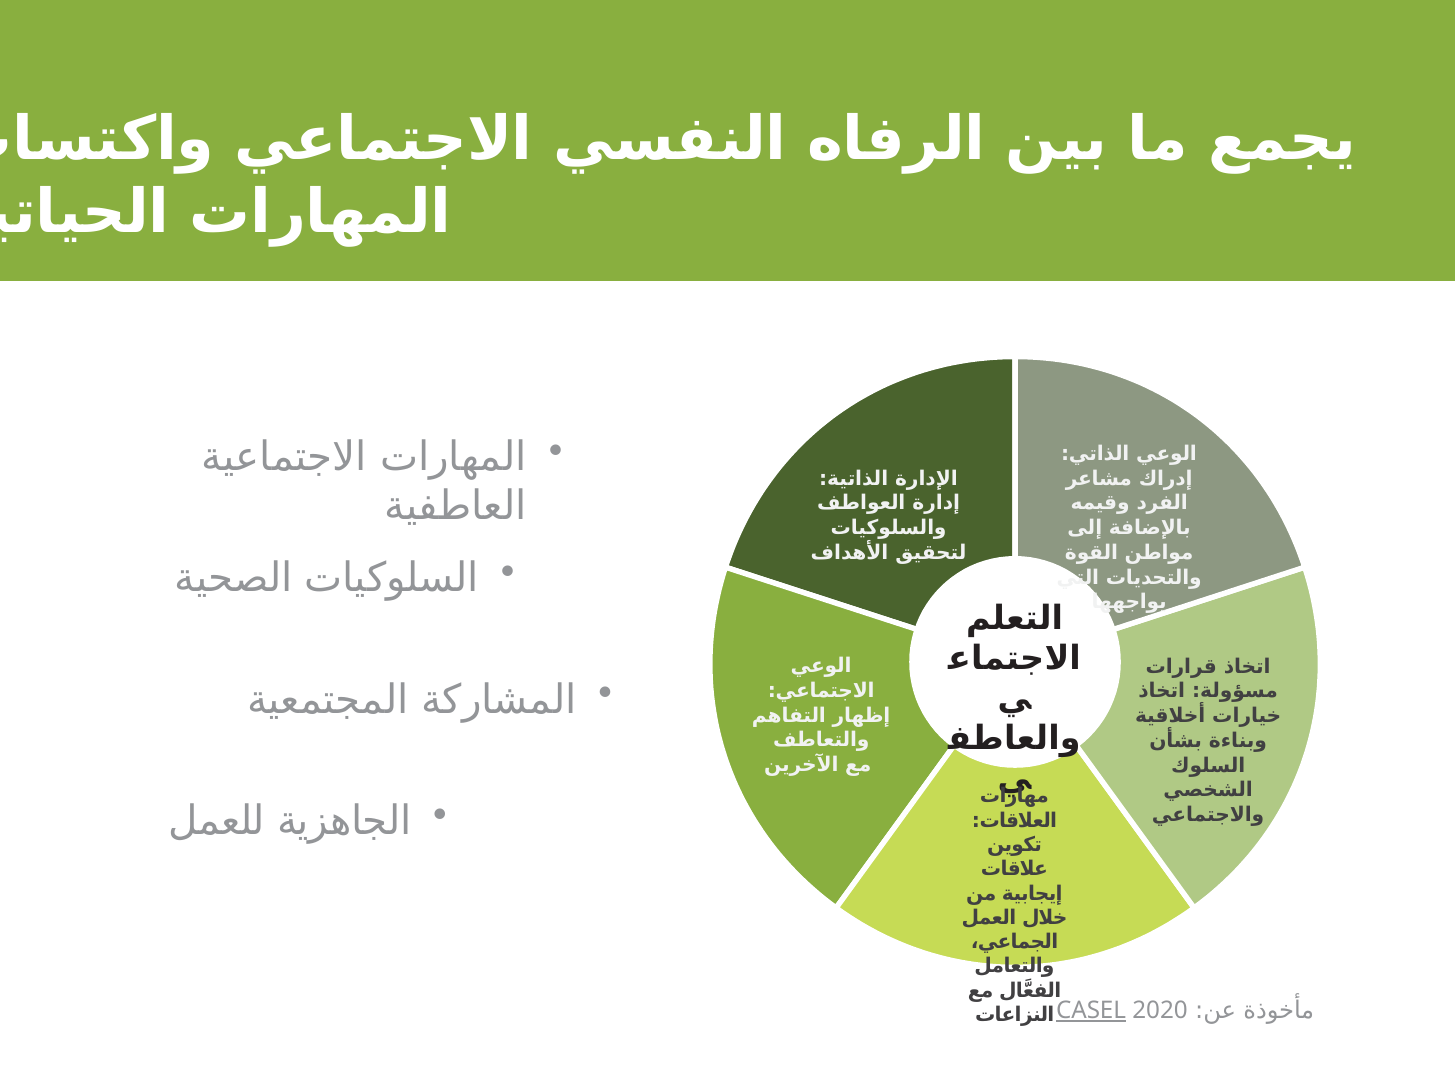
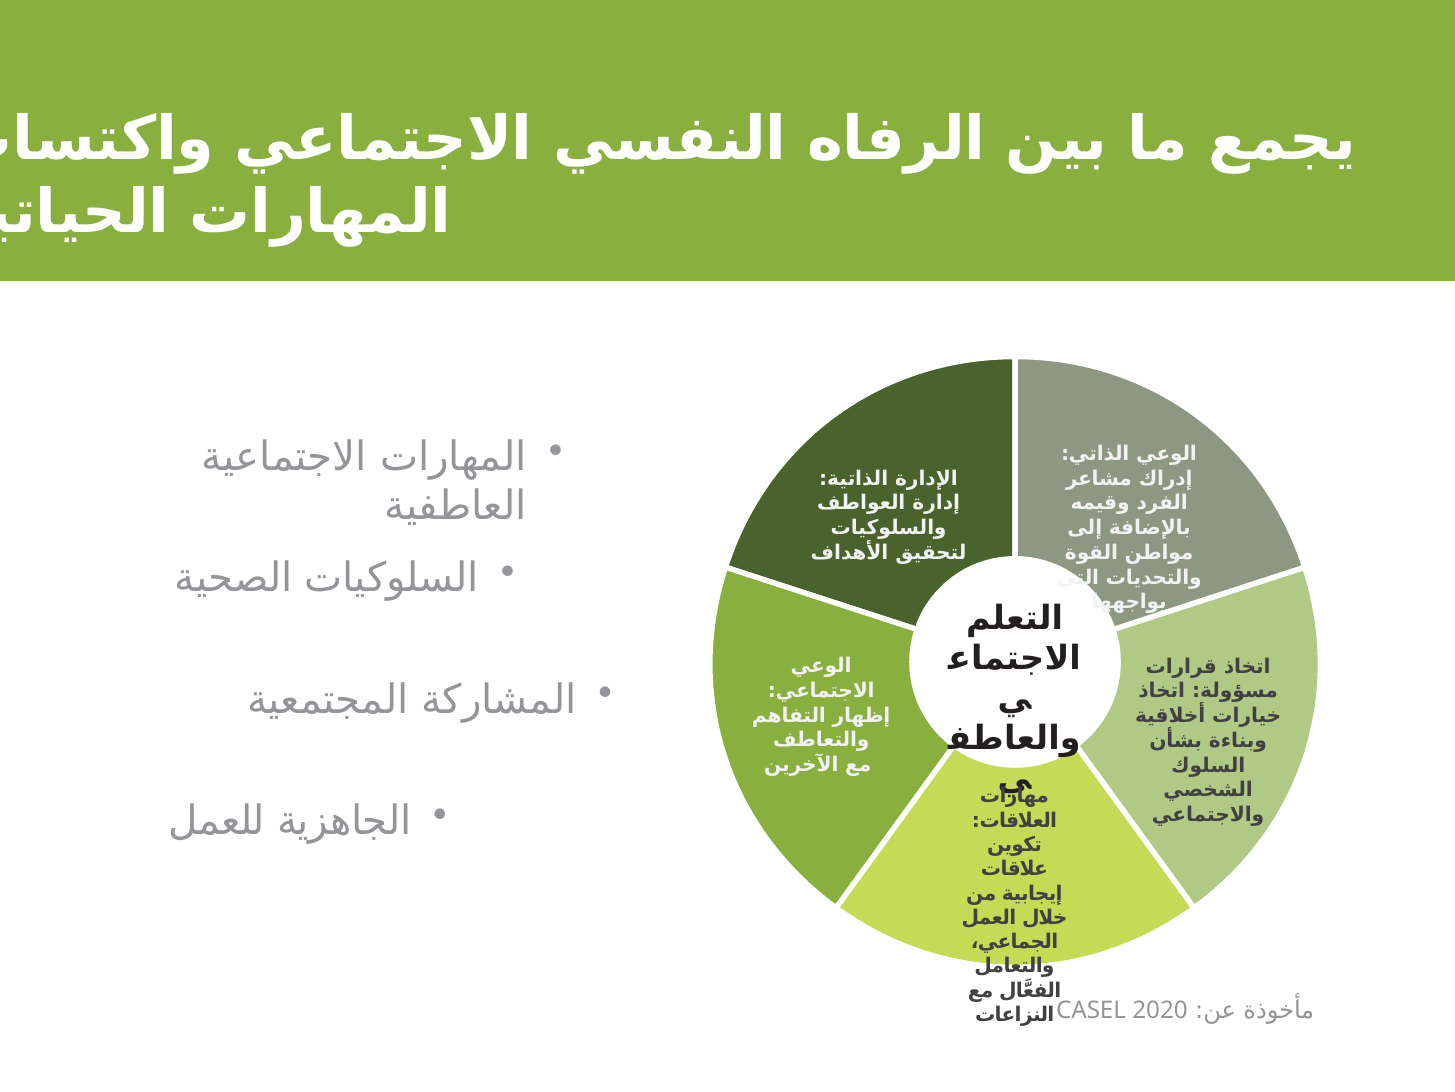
CASEL underline: present -> none
